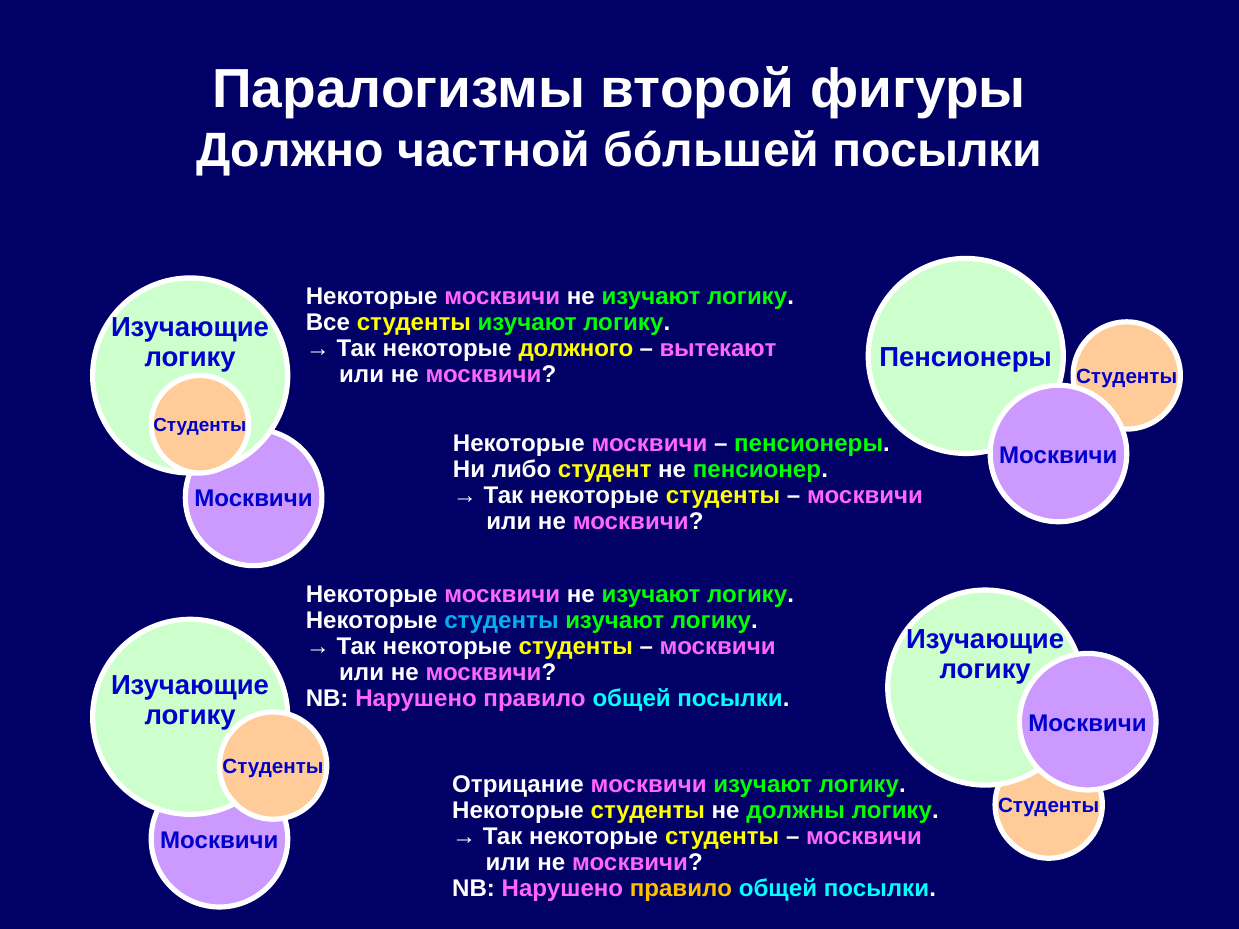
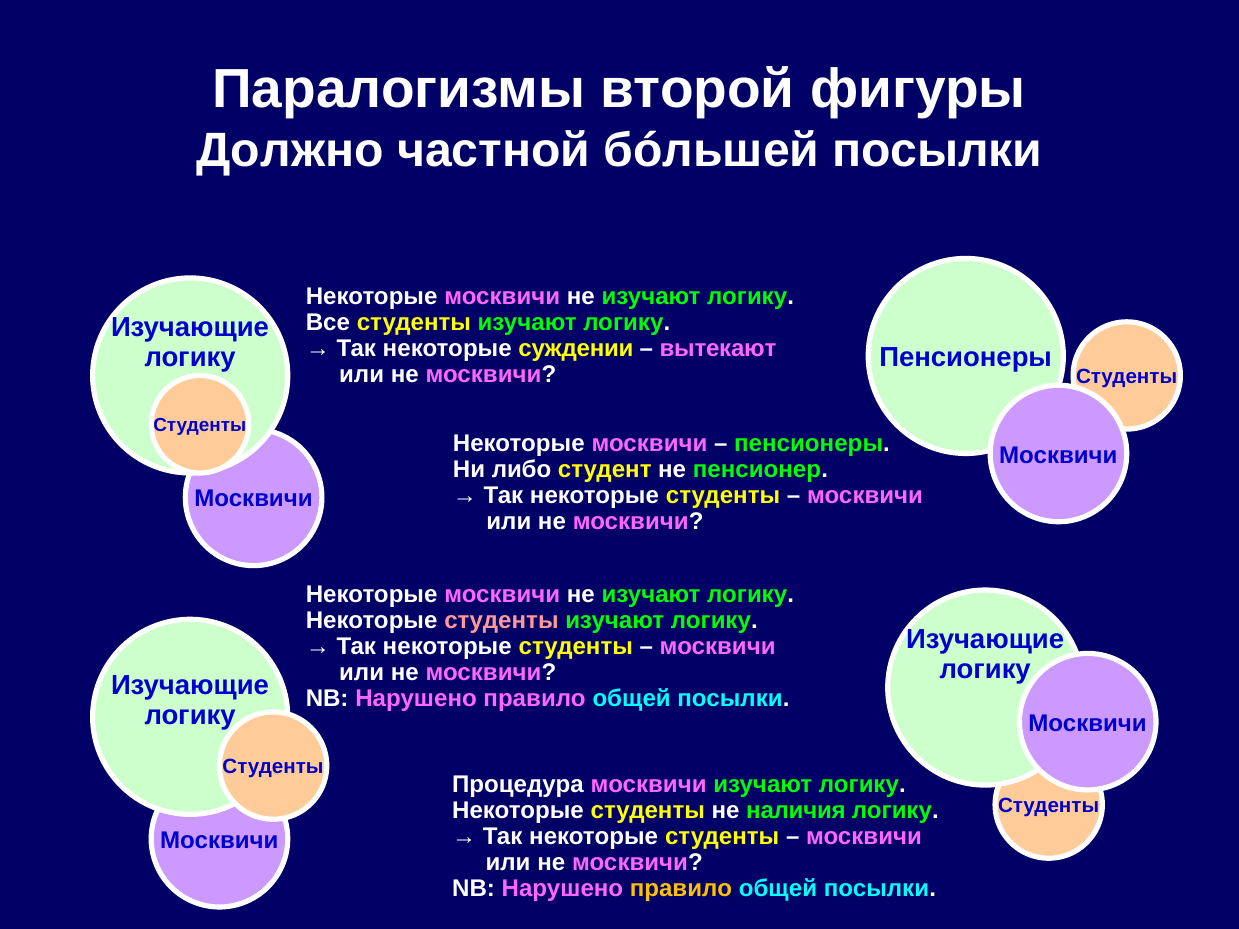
должного: должного -> суждении
студенты at (501, 621) colour: light blue -> pink
Отрицание: Отрицание -> Процедура
должны: должны -> наличия
